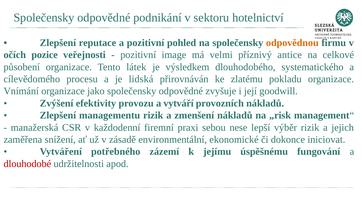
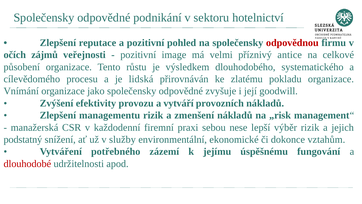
odpovědnou colour: orange -> red
pozice: pozice -> zájmů
látek: látek -> růstu
zaměřena: zaměřena -> podstatný
zásadě: zásadě -> služby
iniciovat: iniciovat -> vztahům
